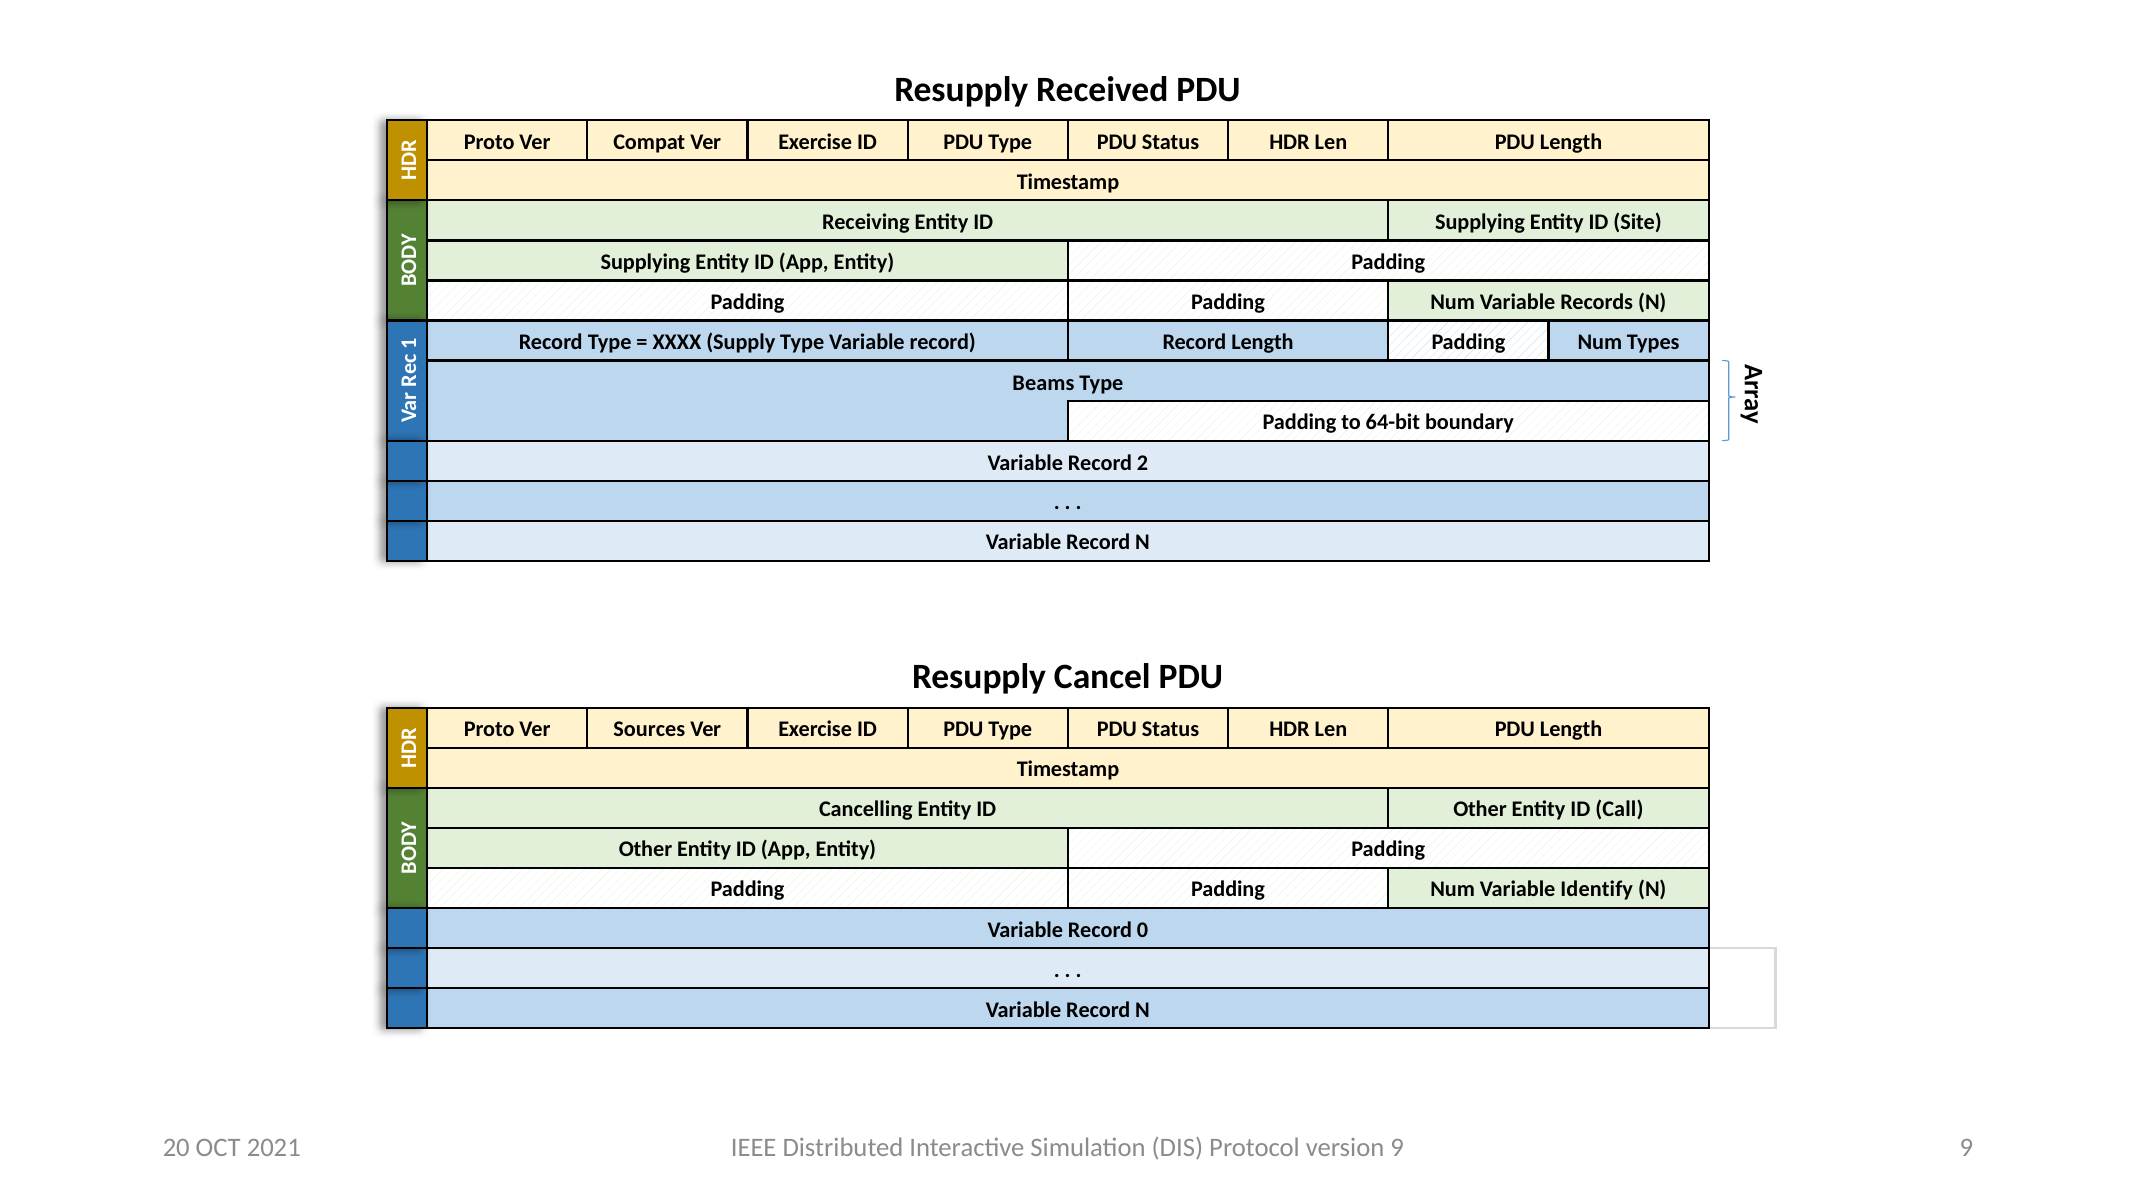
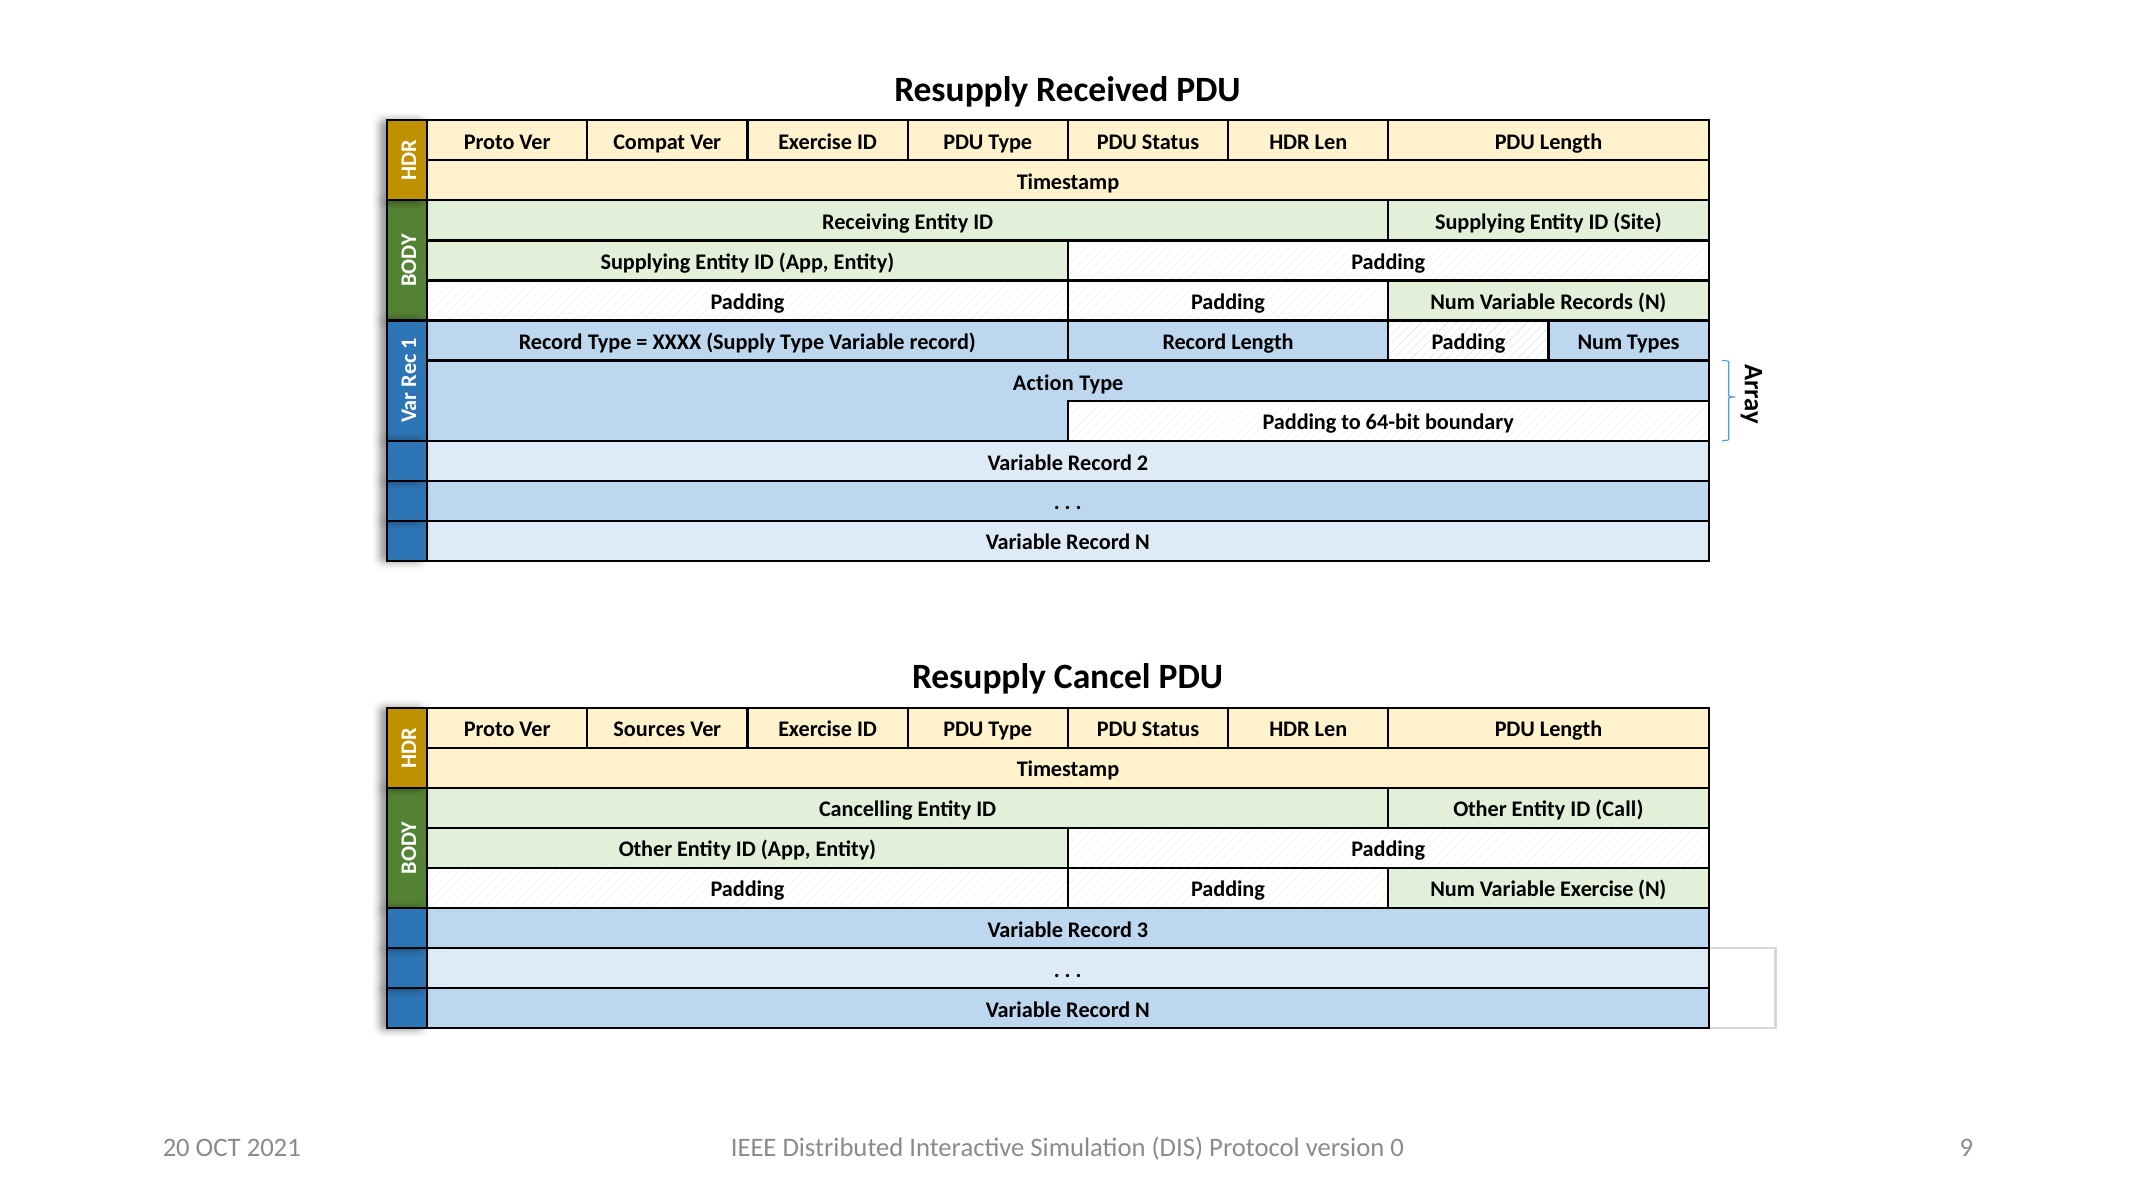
Beams: Beams -> Action
Variable Identify: Identify -> Exercise
0: 0 -> 3
version 9: 9 -> 0
